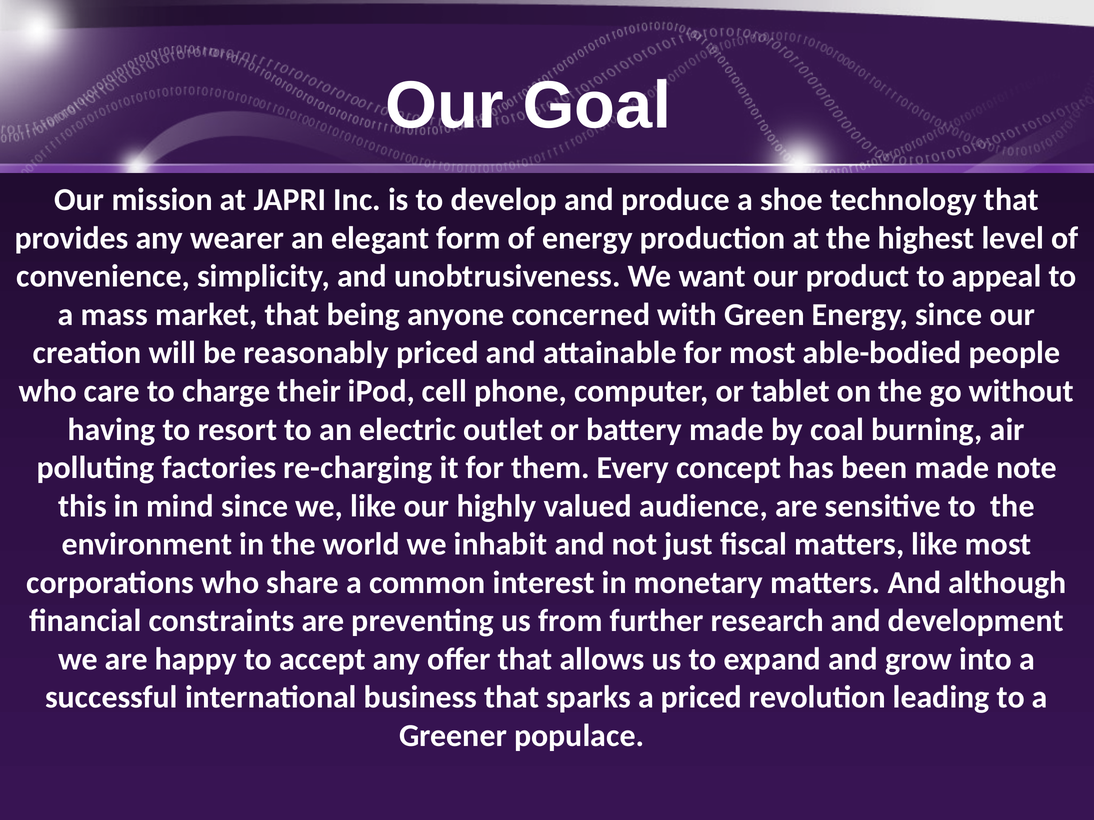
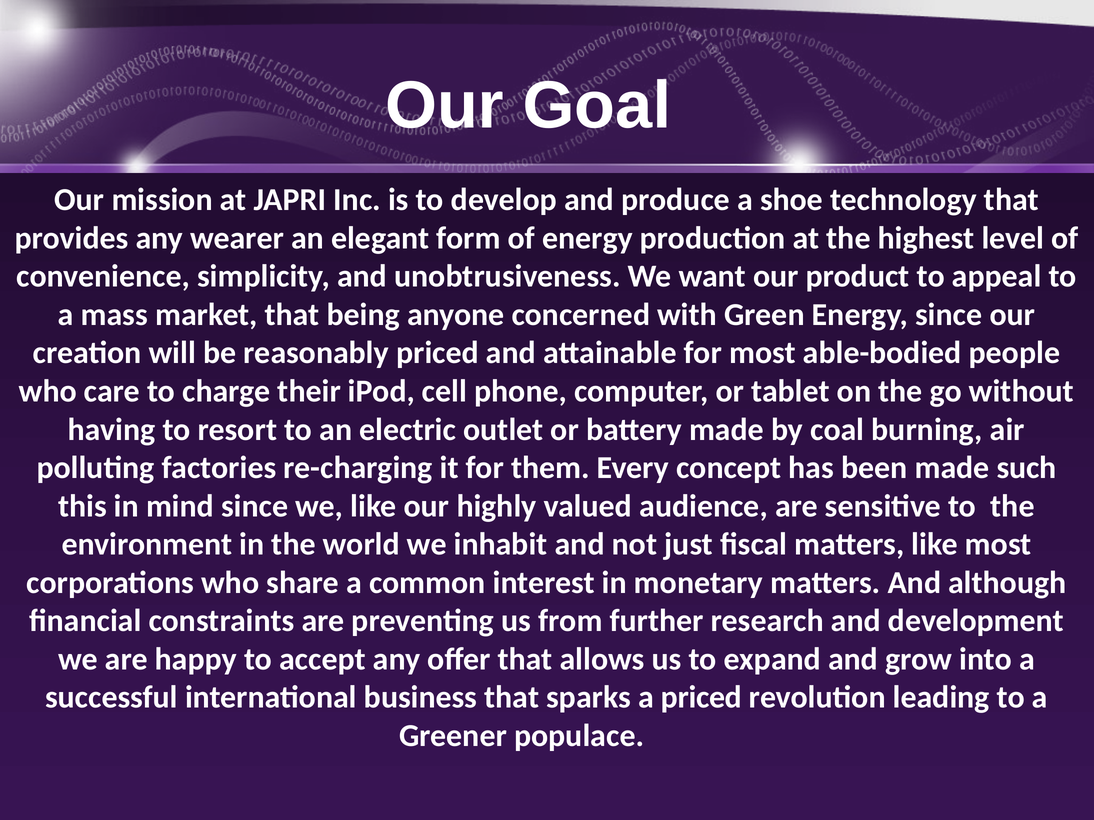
note: note -> such
